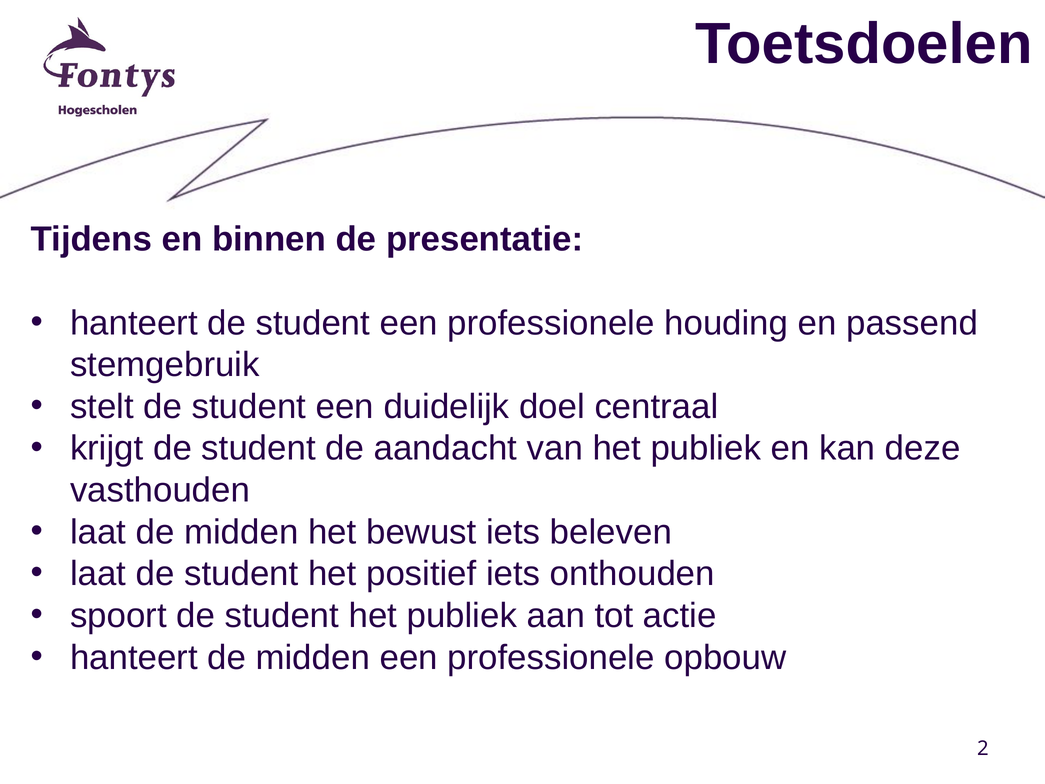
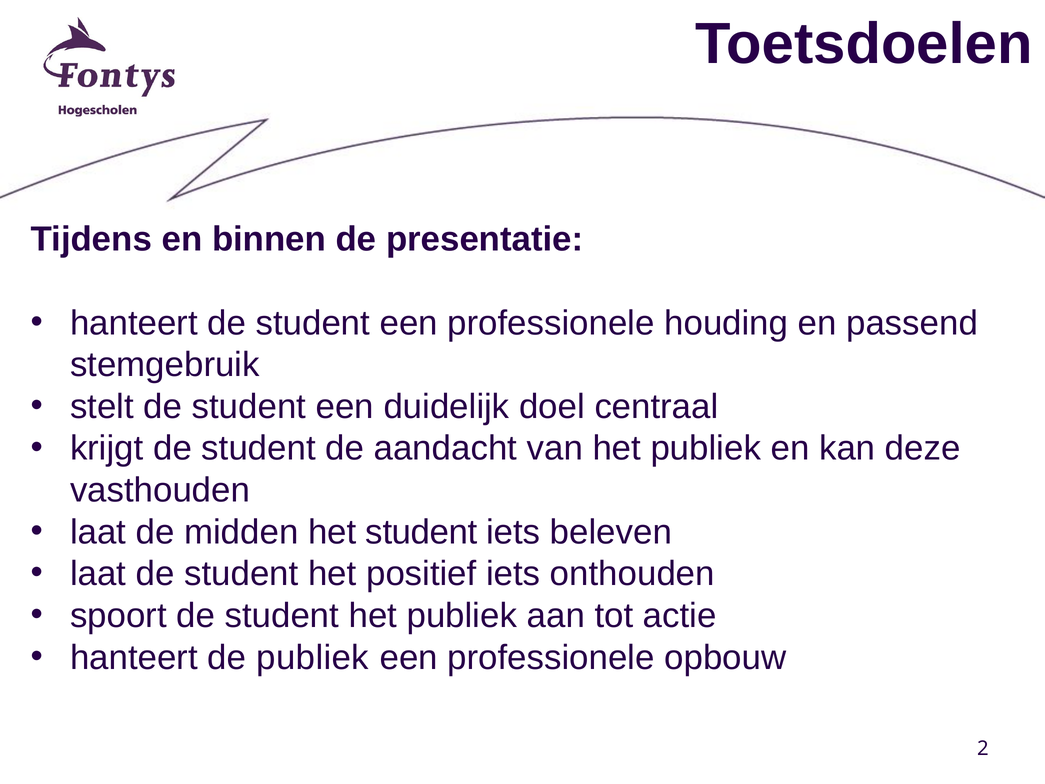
het bewust: bewust -> student
hanteert de midden: midden -> publiek
